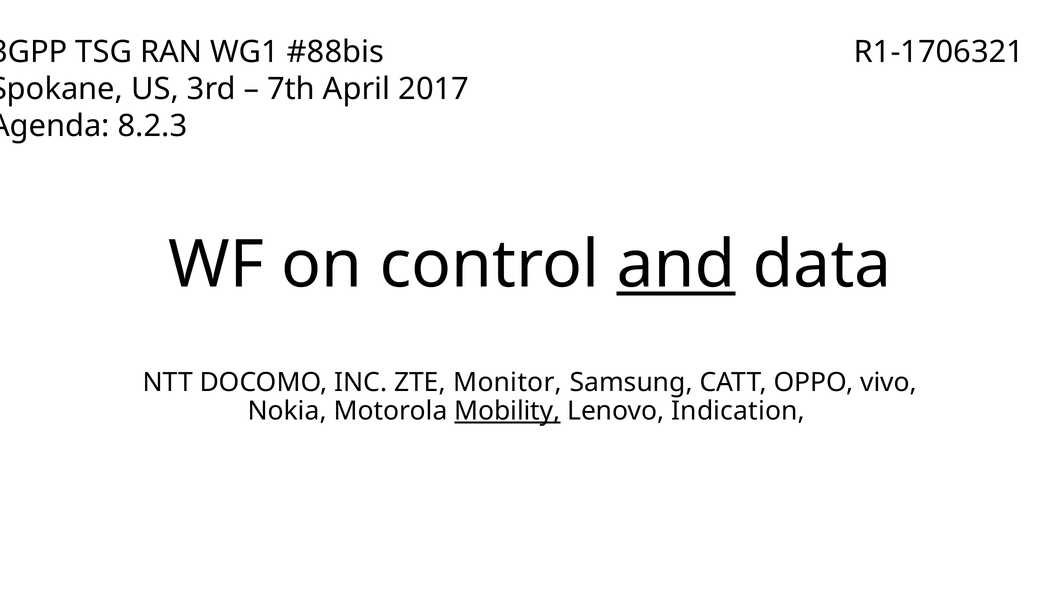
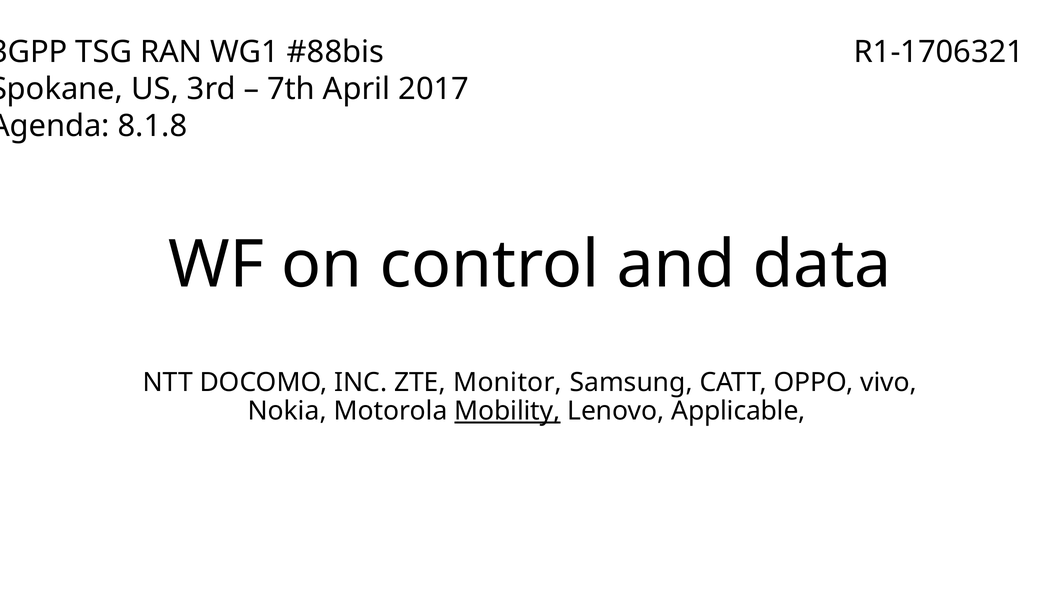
8.2.3: 8.2.3 -> 8.1.8
and underline: present -> none
Indication: Indication -> Applicable
